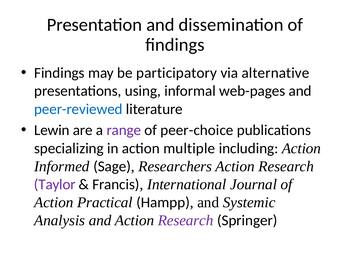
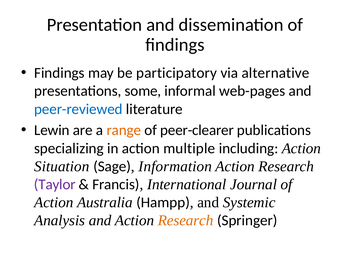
using: using -> some
range colour: purple -> orange
peer-choice: peer-choice -> peer-clearer
Informed: Informed -> Situation
Researchers: Researchers -> Information
Practical: Practical -> Australia
Research at (186, 221) colour: purple -> orange
